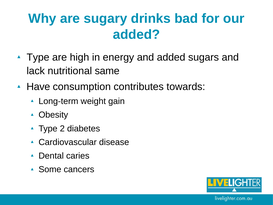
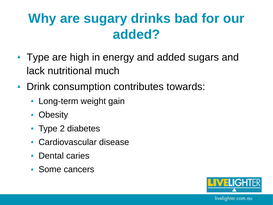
same: same -> much
Have: Have -> Drink
